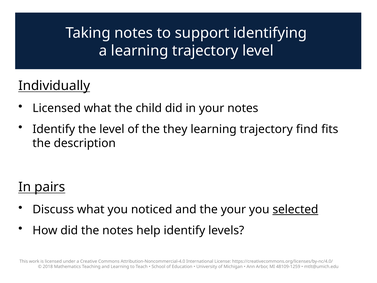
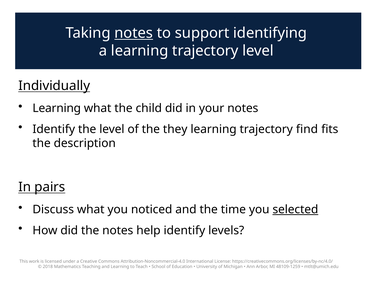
notes at (134, 33) underline: none -> present
Licensed at (57, 108): Licensed -> Learning
the your: your -> time
